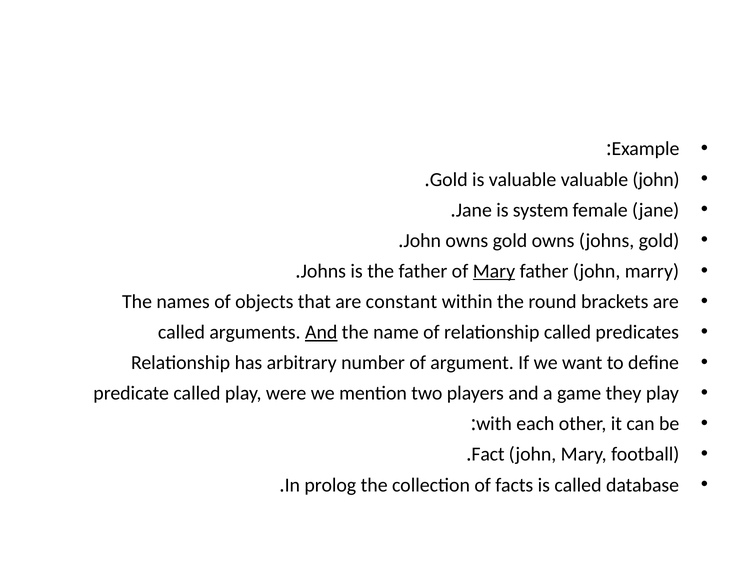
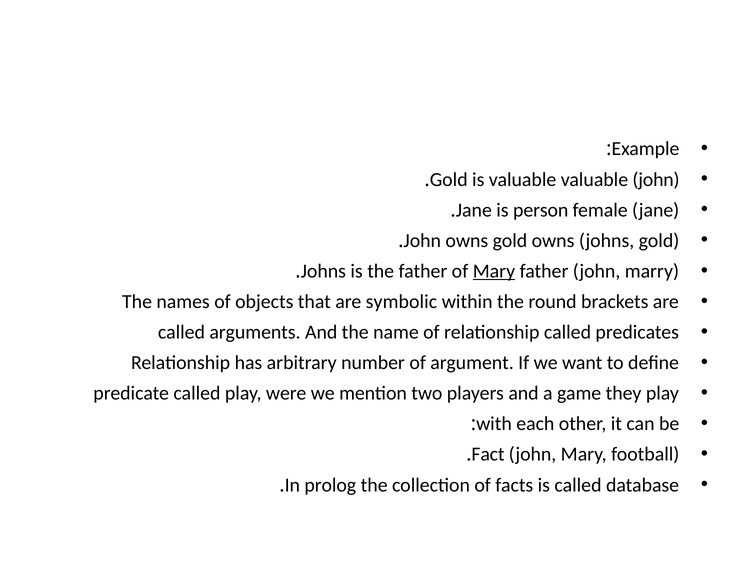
system: system -> person
constant: constant -> symbolic
And at (321, 332) underline: present -> none
